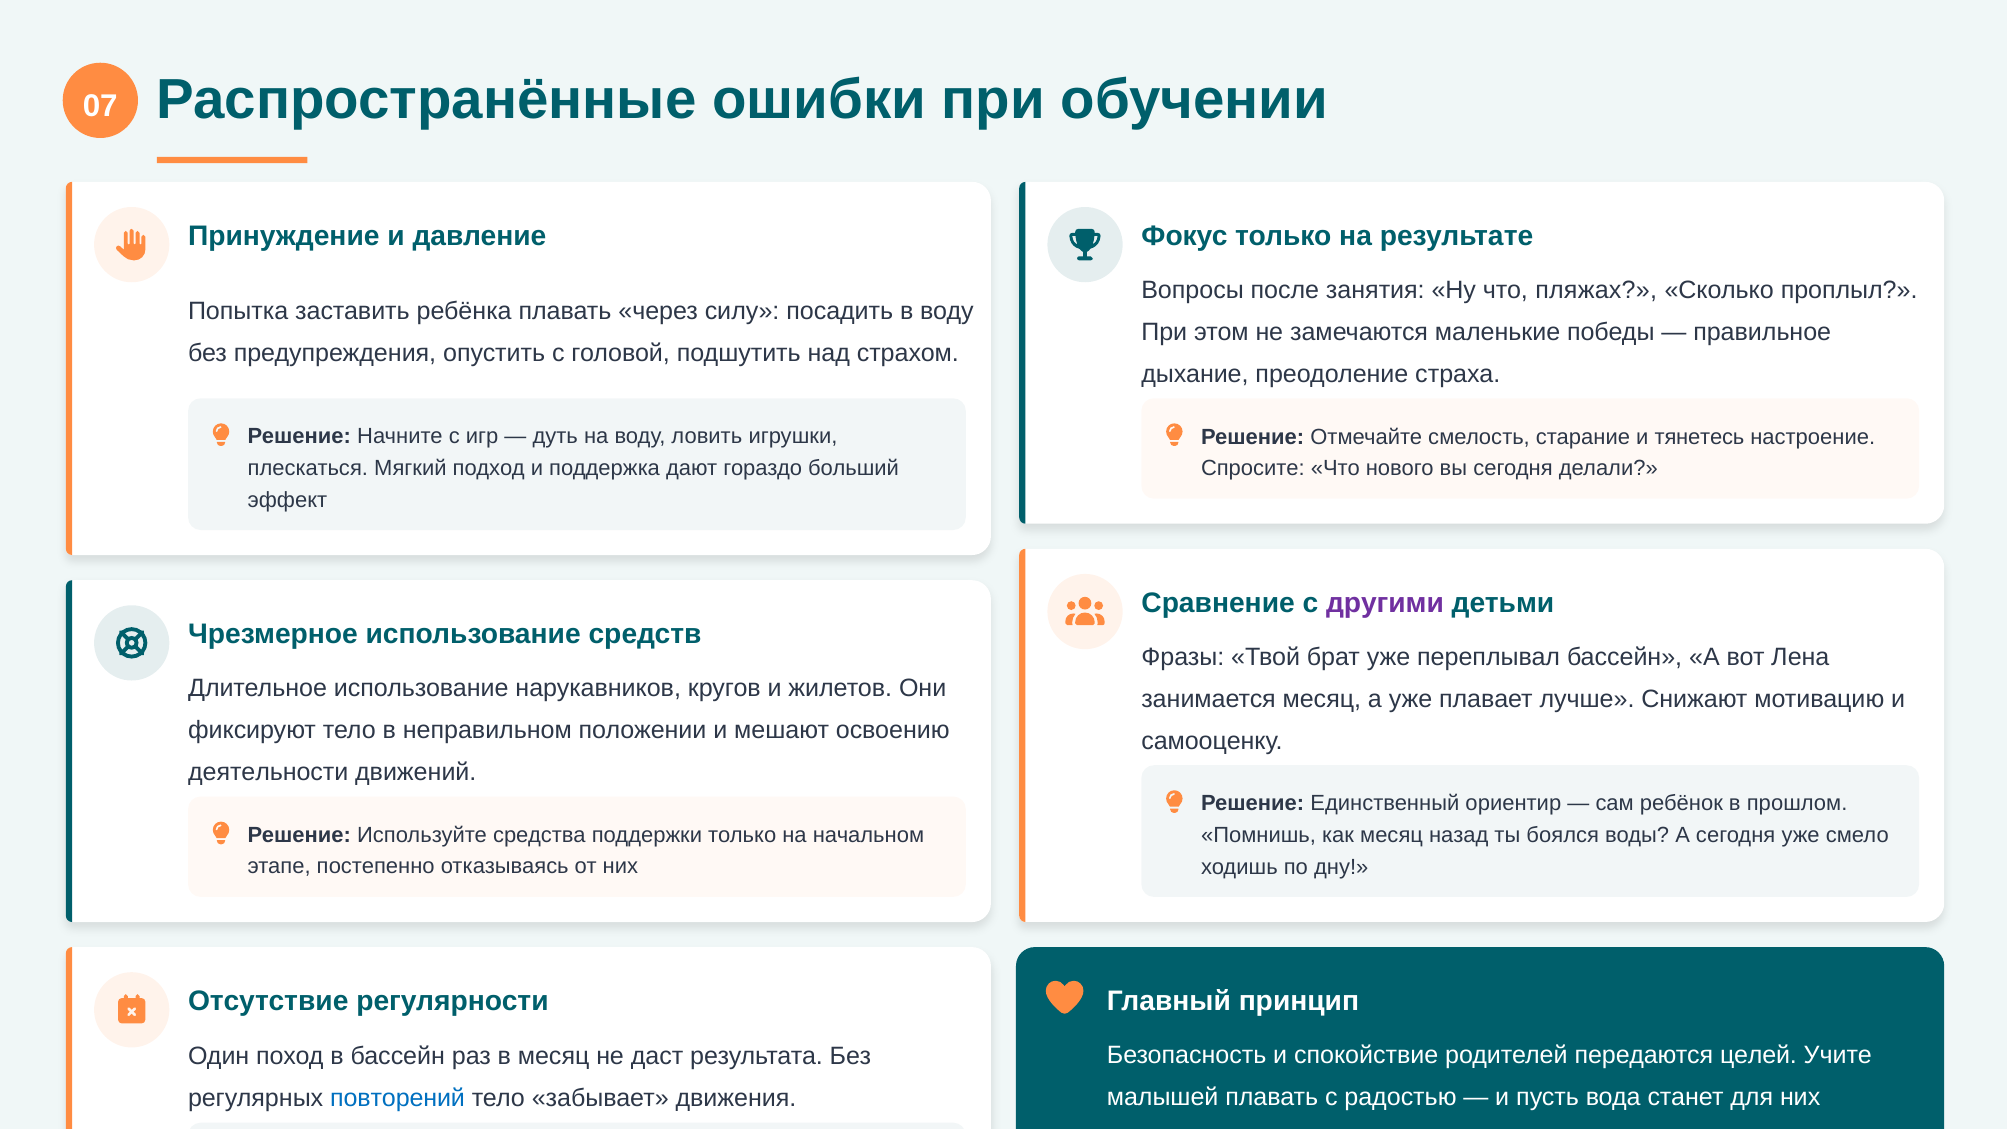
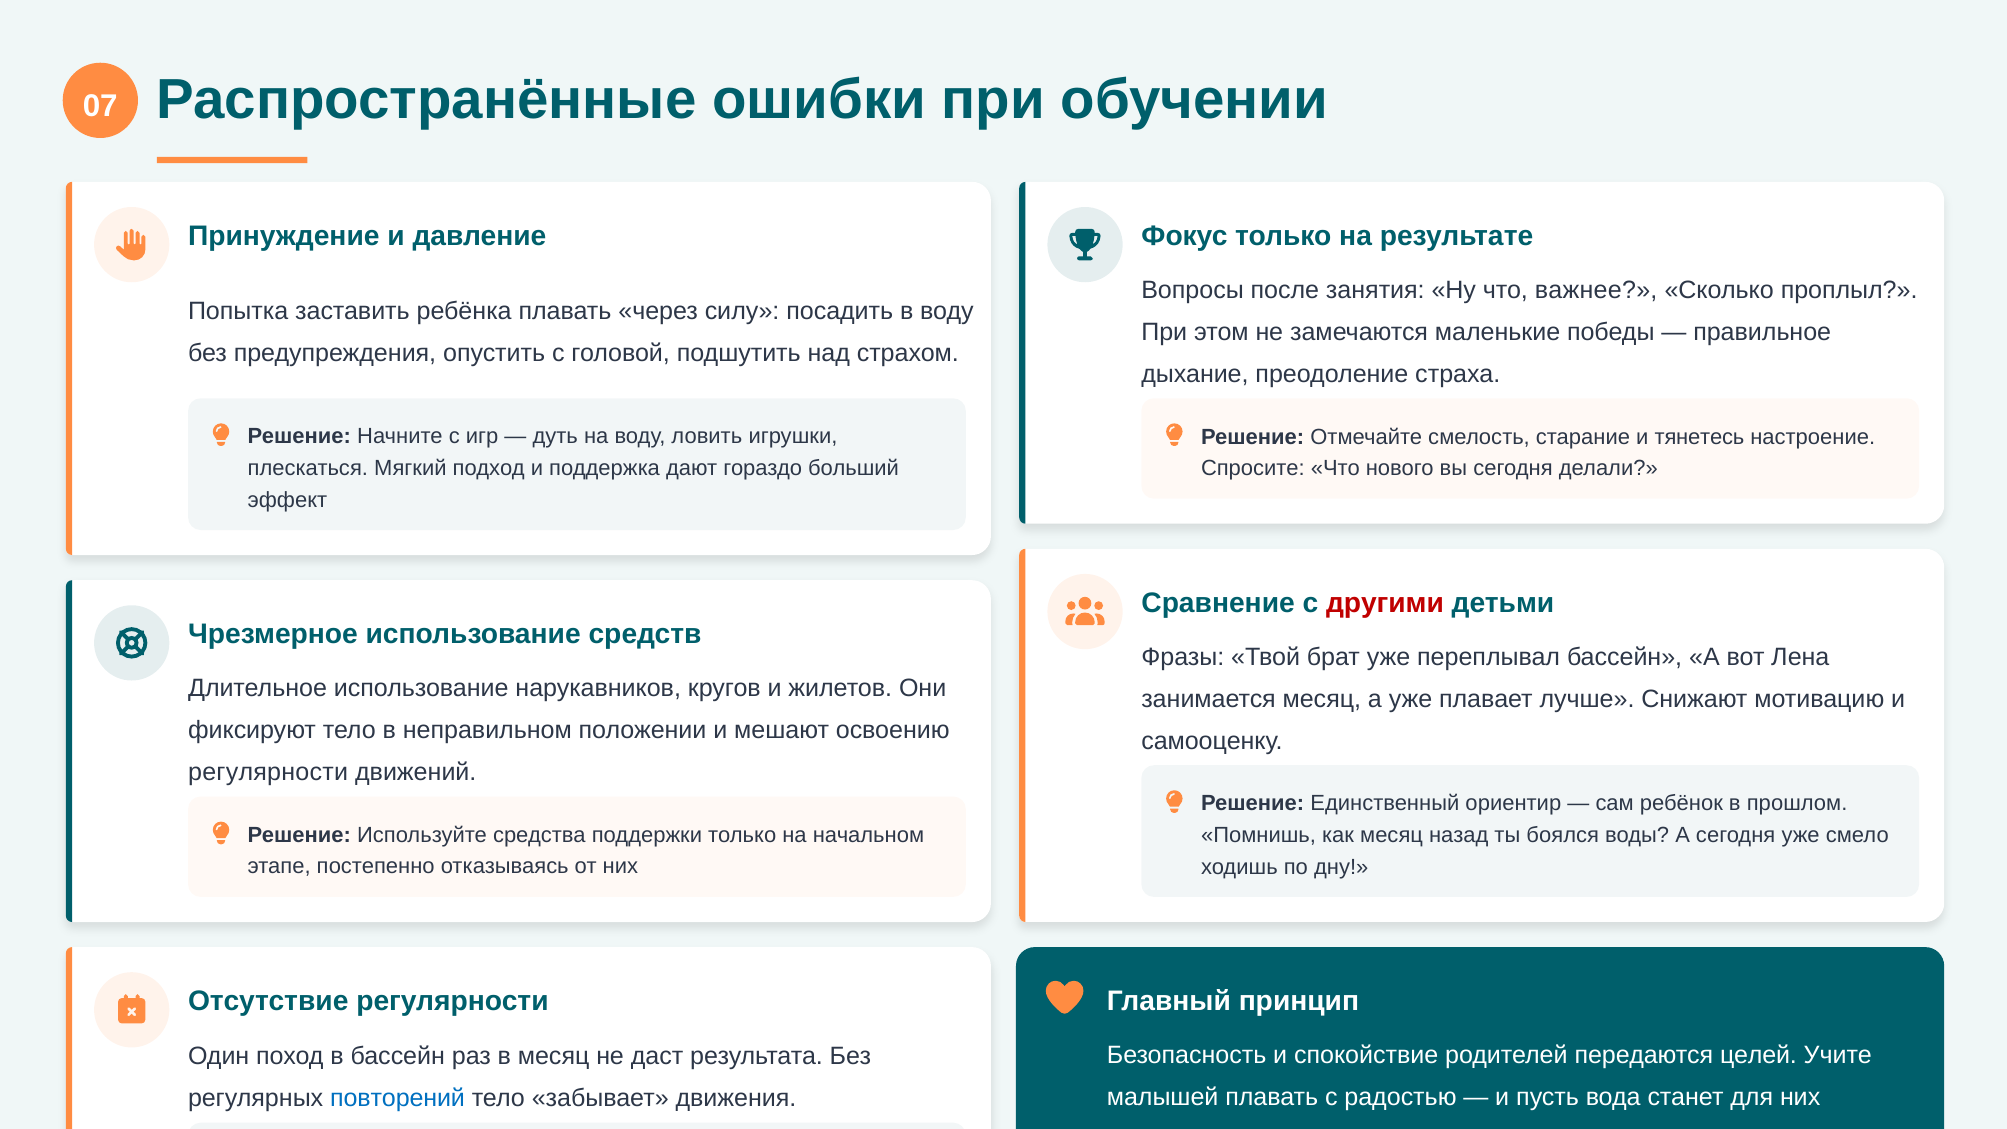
пляжах: пляжах -> важнее
другими colour: purple -> red
деятельности at (268, 773): деятельности -> регулярности
